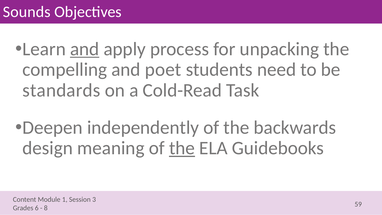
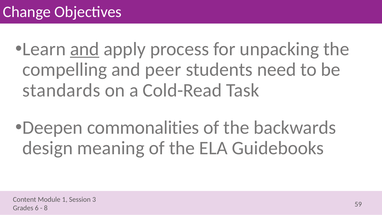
Sounds: Sounds -> Change
poet: poet -> peer
independently: independently -> commonalities
the at (182, 148) underline: present -> none
